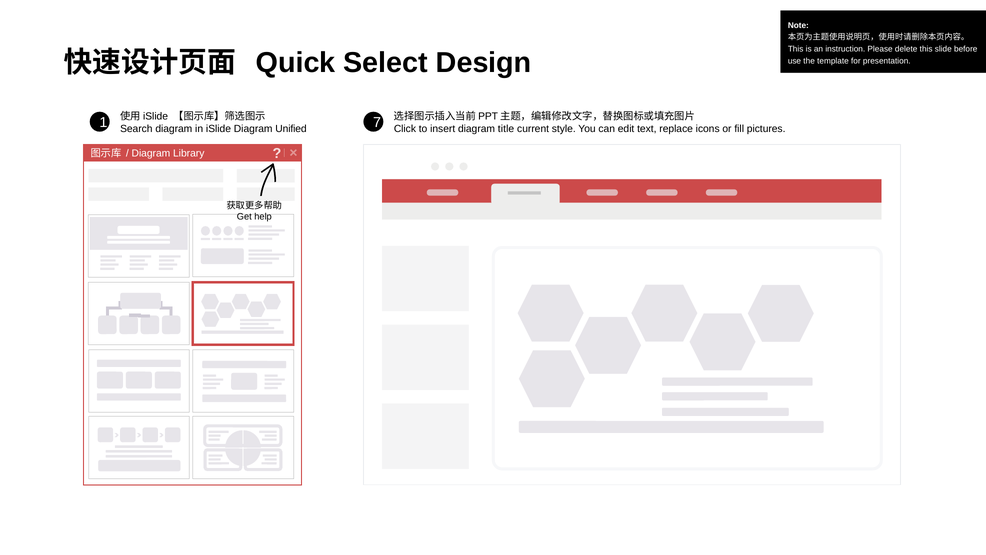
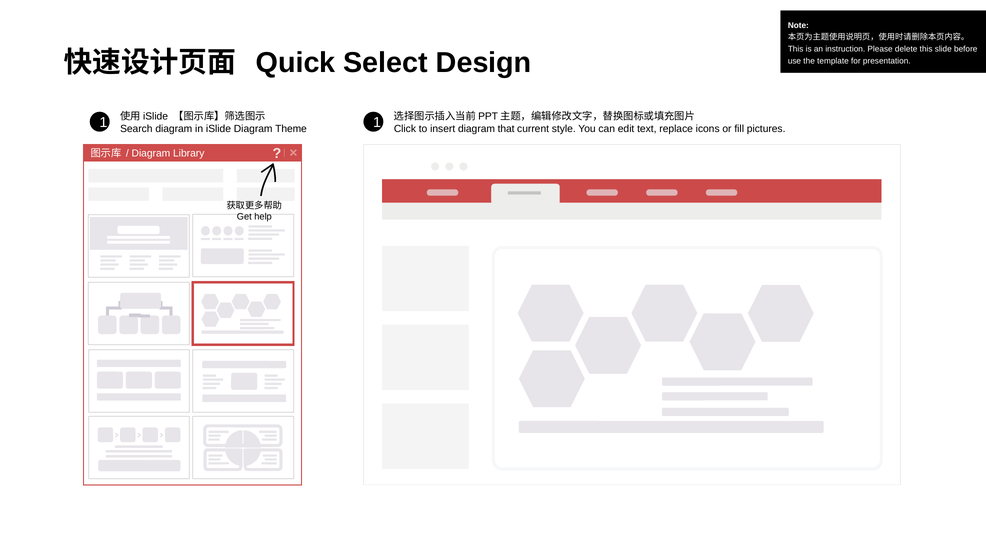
1 7: 7 -> 1
Unified: Unified -> Theme
title: title -> that
